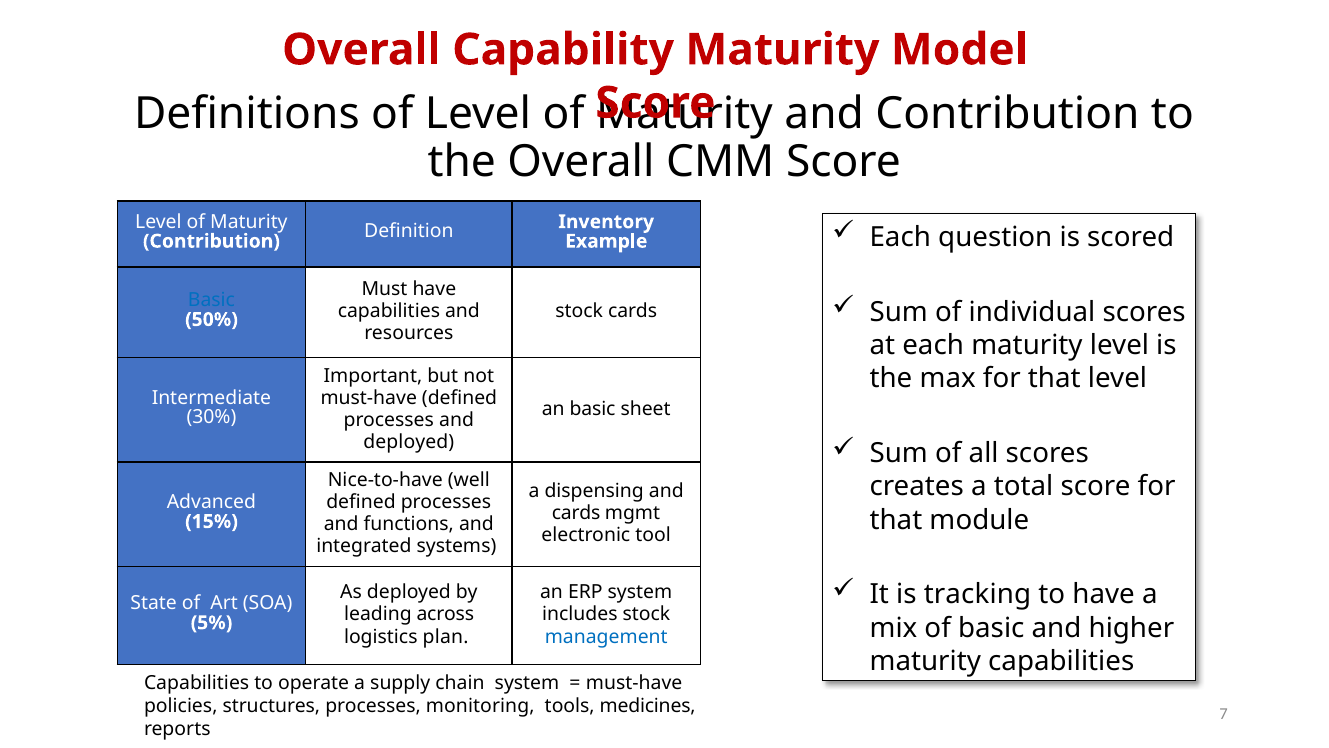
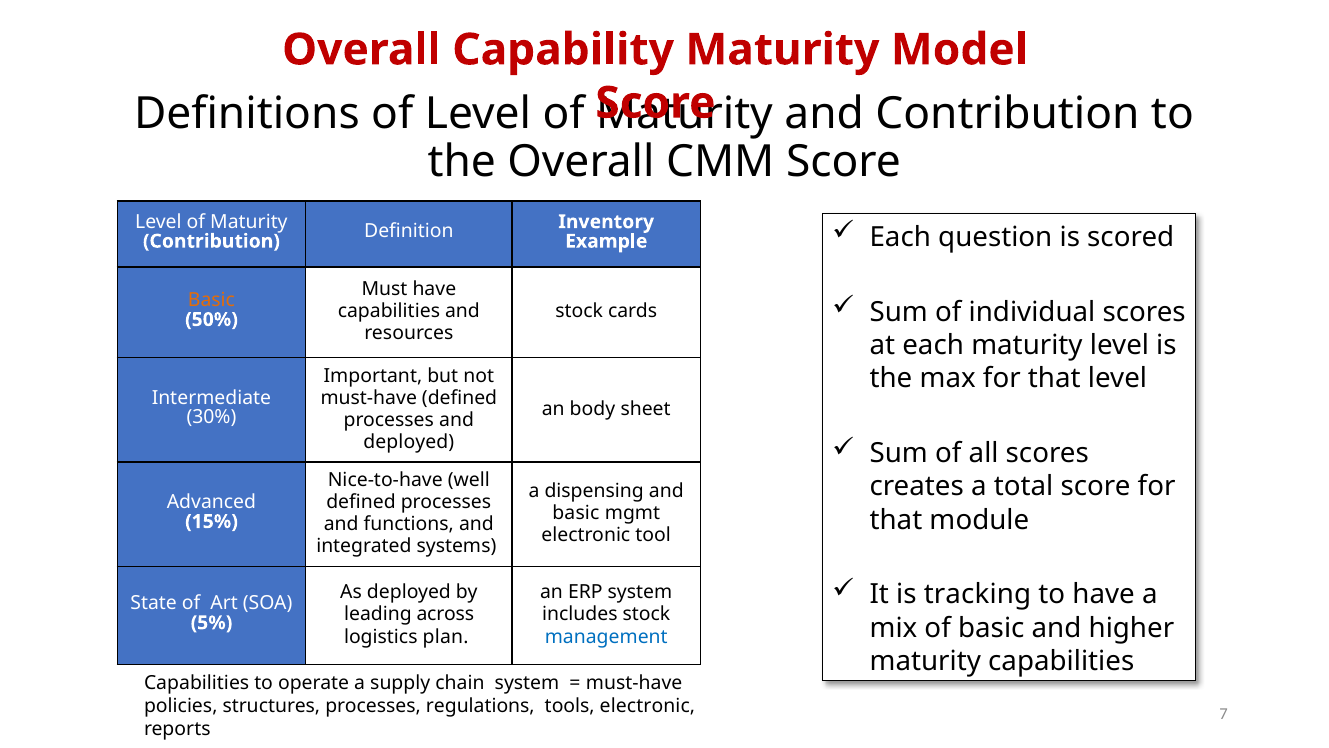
Basic at (211, 300) colour: blue -> orange
an basic: basic -> body
cards at (576, 513): cards -> basic
monitoring: monitoring -> regulations
tools medicines: medicines -> electronic
